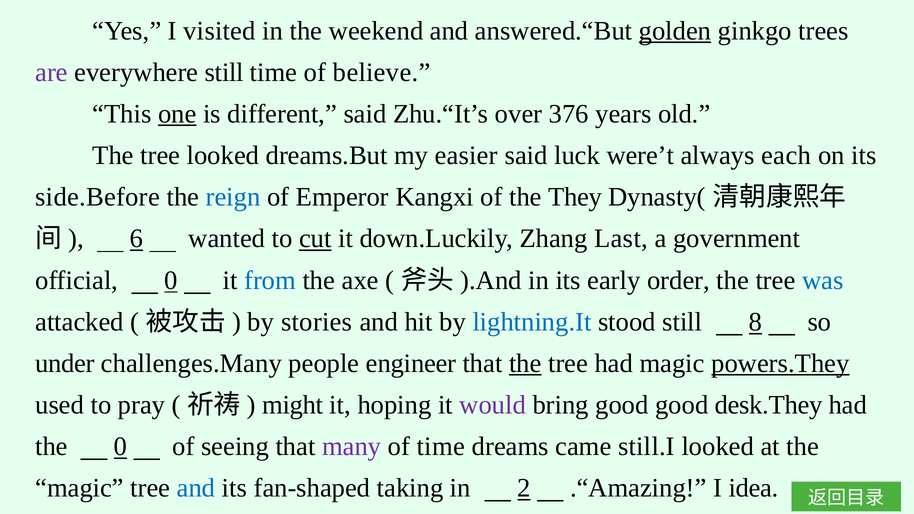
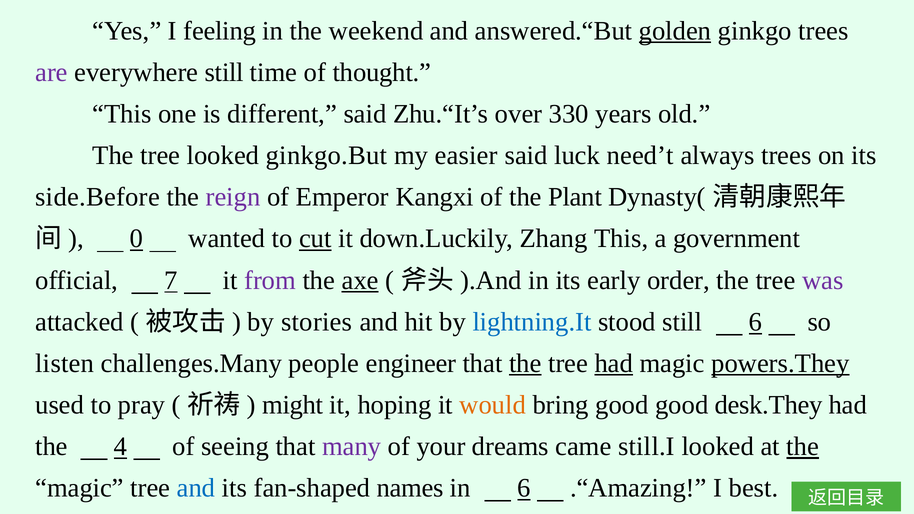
visited: visited -> feeling
believe: believe -> thought
one underline: present -> none
376: 376 -> 330
dreams.But: dreams.But -> ginkgo.But
were’t: were’t -> need’t
always each: each -> trees
reign colour: blue -> purple
They: They -> Plant
6: 6 -> 0
Zhang Last: Last -> This
official 0: 0 -> 7
from colour: blue -> purple
axe underline: none -> present
was colour: blue -> purple
still 8: 8 -> 6
under: under -> listen
had at (614, 363) underline: none -> present
would colour: purple -> orange
the 0: 0 -> 4
of time: time -> your
the at (803, 447) underline: none -> present
taking: taking -> names
in 2: 2 -> 6
idea: idea -> best
